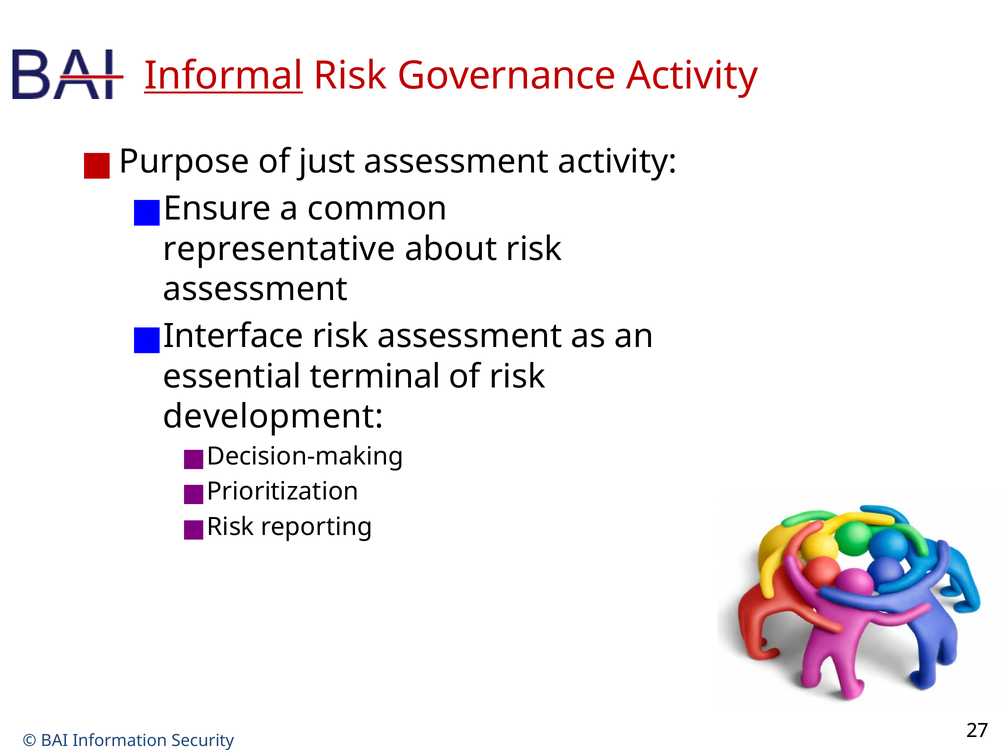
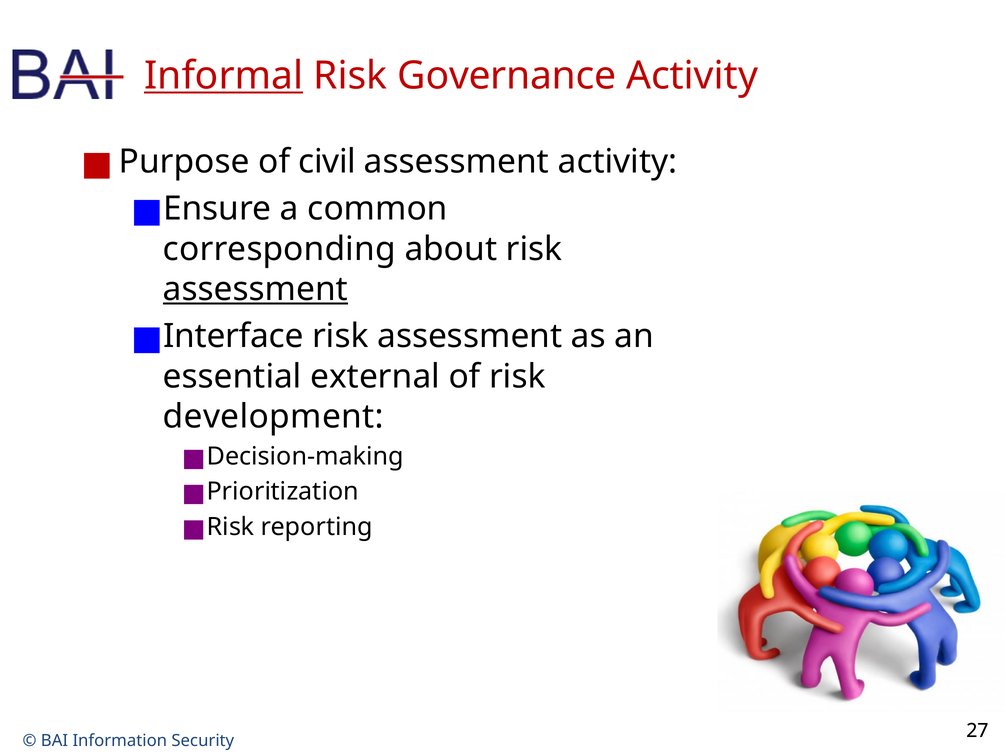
just: just -> civil
representative: representative -> corresponding
assessment at (255, 289) underline: none -> present
terminal: terminal -> external
